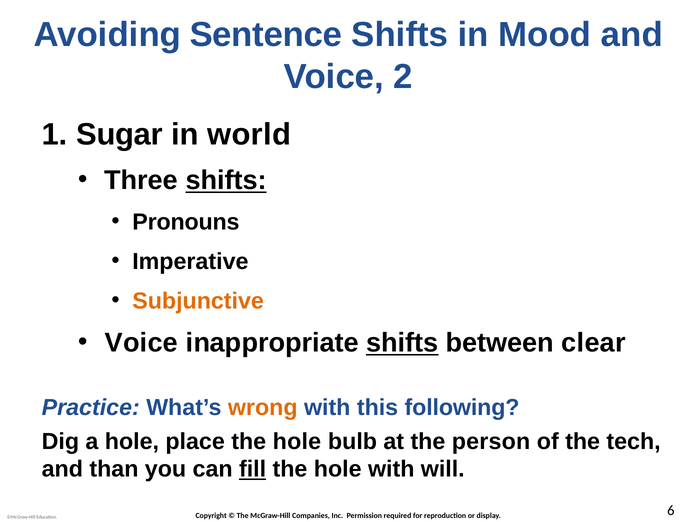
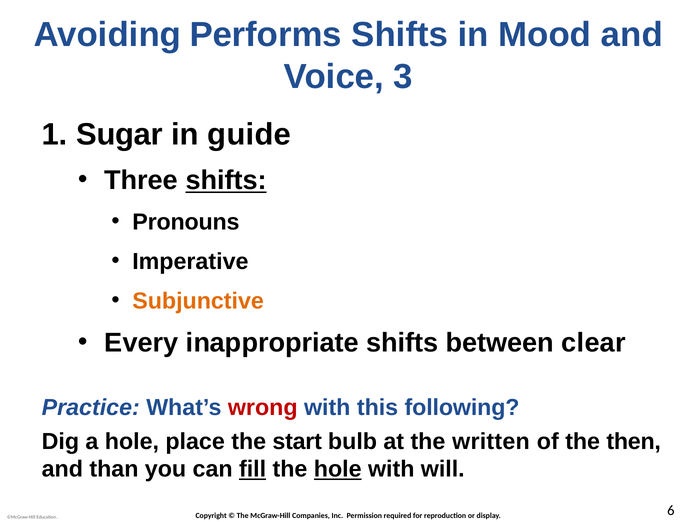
Sentence: Sentence -> Performs
2: 2 -> 3
world: world -> guide
Voice at (141, 344): Voice -> Every
shifts at (402, 344) underline: present -> none
wrong colour: orange -> red
place the hole: hole -> start
person: person -> written
tech: tech -> then
hole at (338, 470) underline: none -> present
